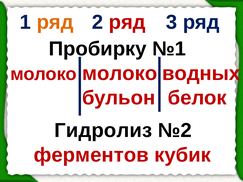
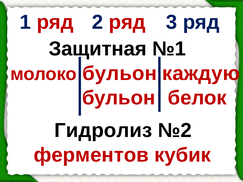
ряд at (55, 22) colour: orange -> red
Пробирку: Пробирку -> Защитная
водных: водных -> каждую
молоко молоко: молоко -> бульон
